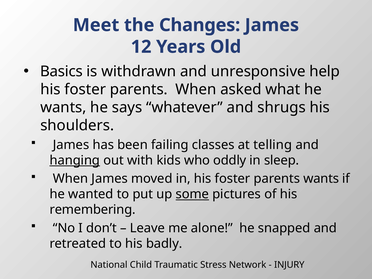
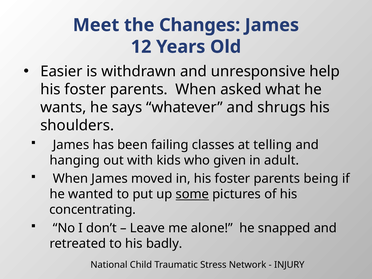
Basics: Basics -> Easier
hanging underline: present -> none
oddly: oddly -> given
sleep: sleep -> adult
parents wants: wants -> being
remembering: remembering -> concentrating
